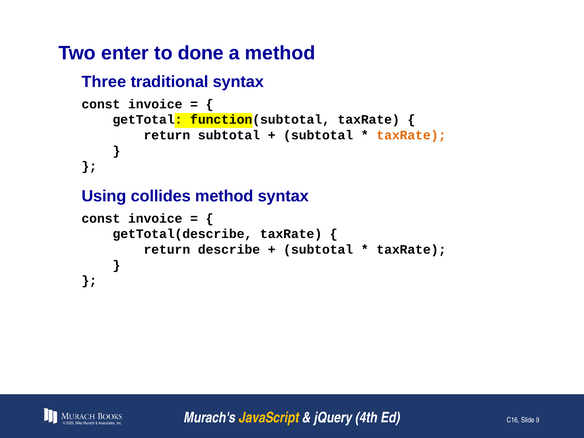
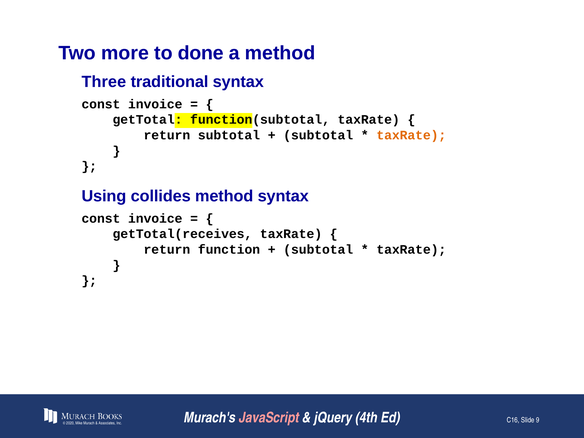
enter: enter -> more
getTotal(describe: getTotal(describe -> getTotal(receives
describe: describe -> function
JavaScript colour: yellow -> pink
